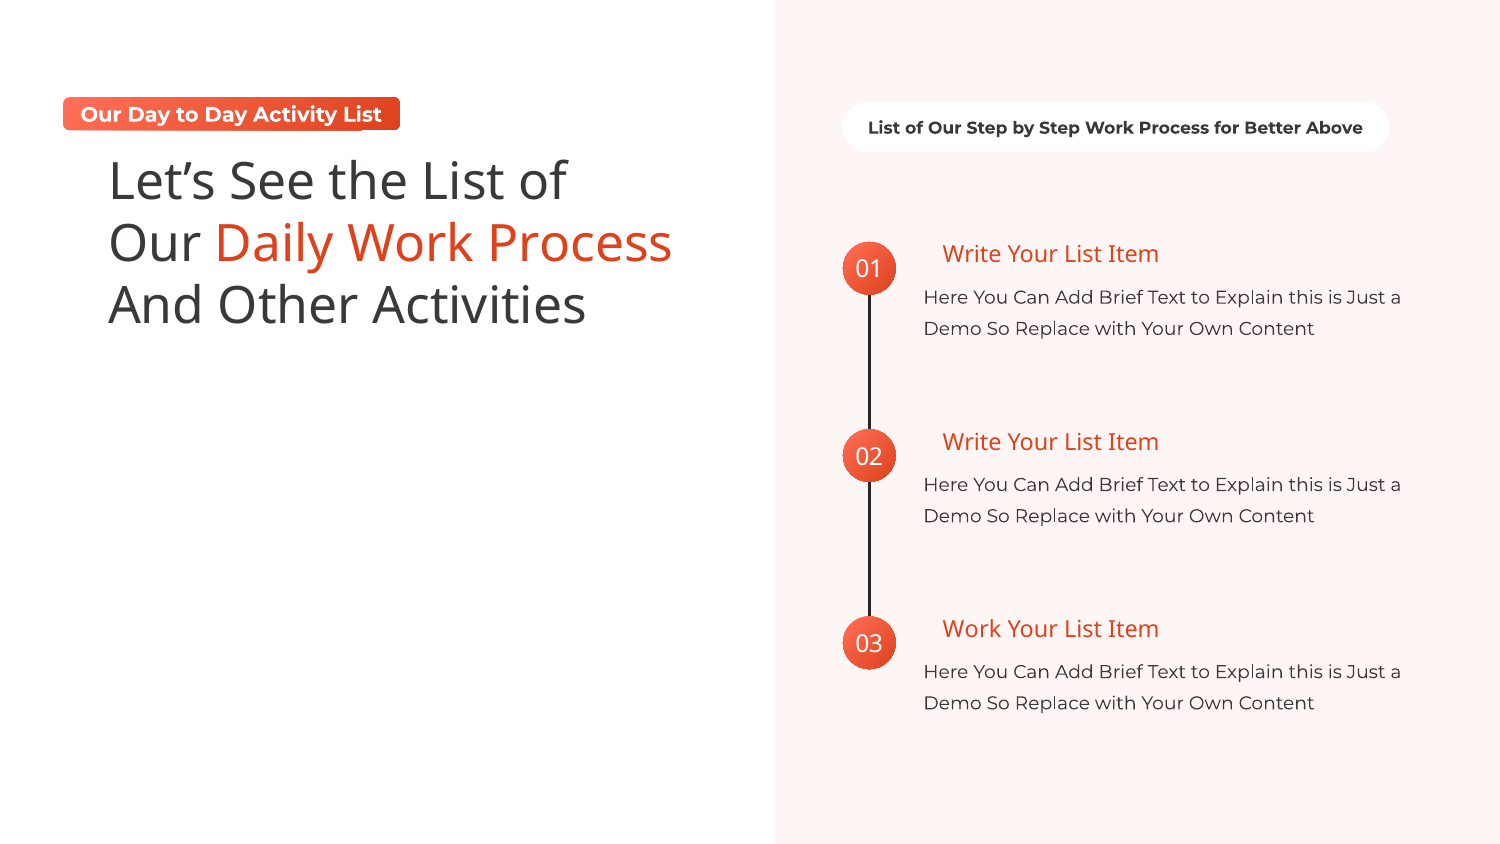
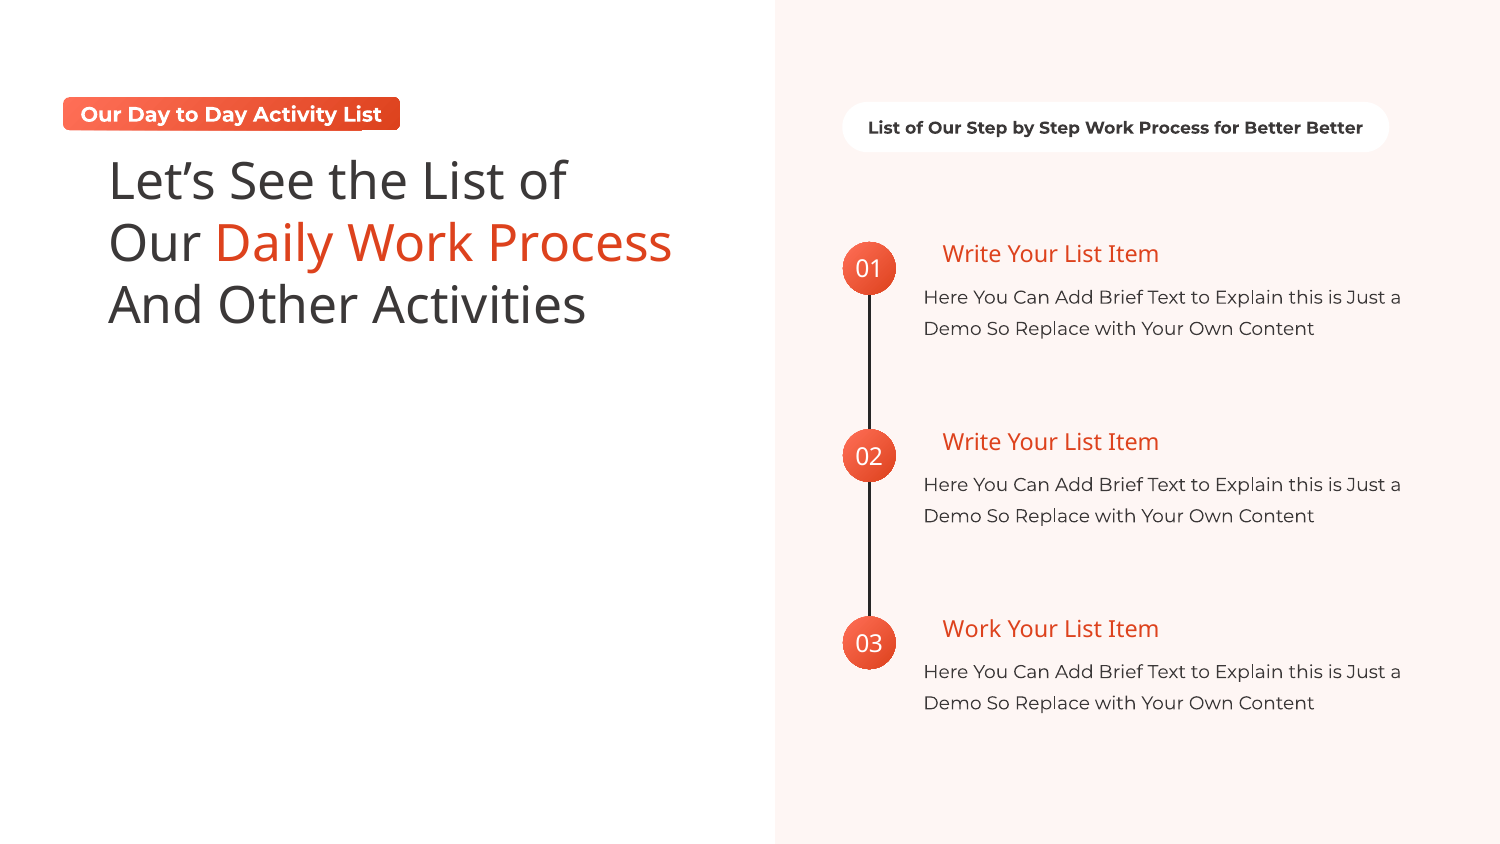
Better Above: Above -> Better
